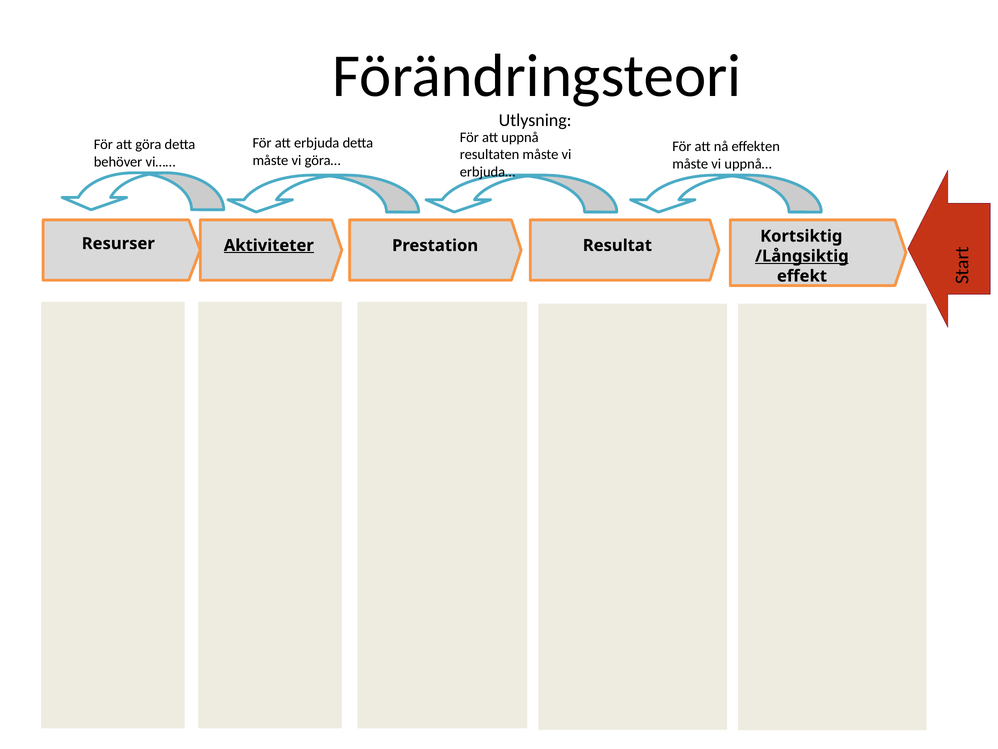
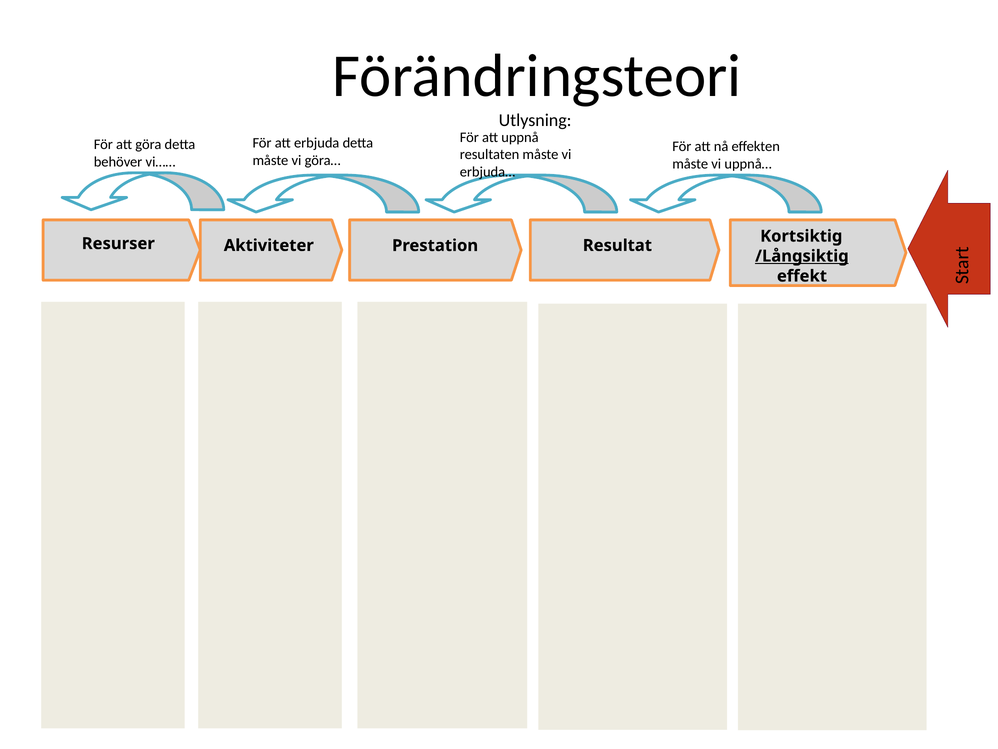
Aktiviteter underline: present -> none
